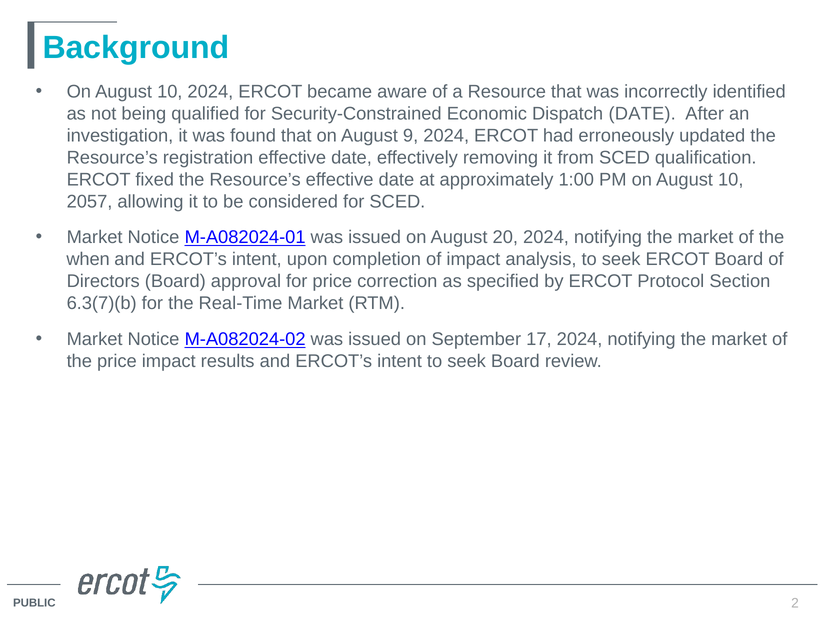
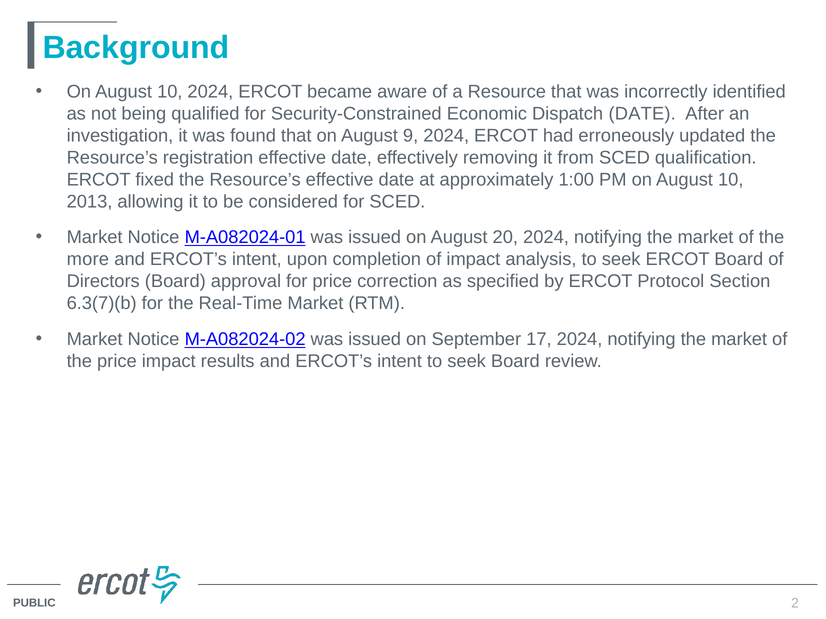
2057: 2057 -> 2013
when: when -> more
